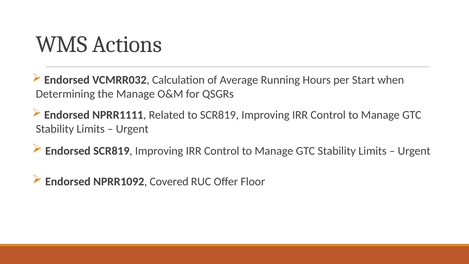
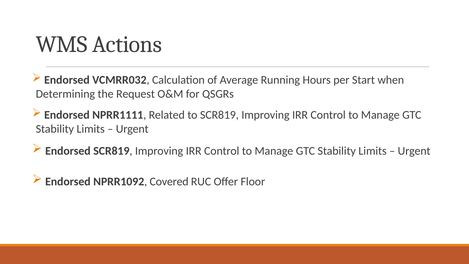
the Manage: Manage -> Request
